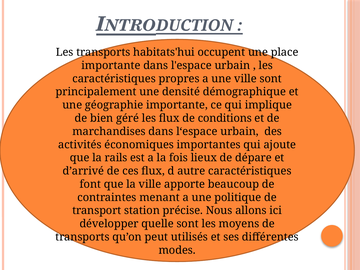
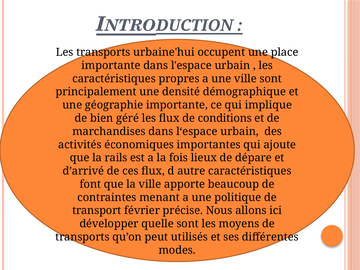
habitats'hui: habitats'hui -> urbaine'hui
station: station -> février
